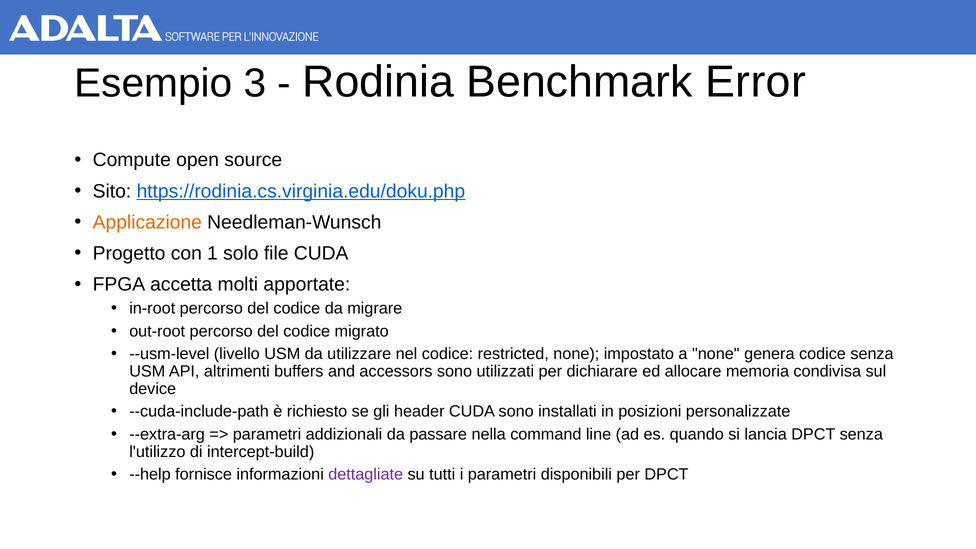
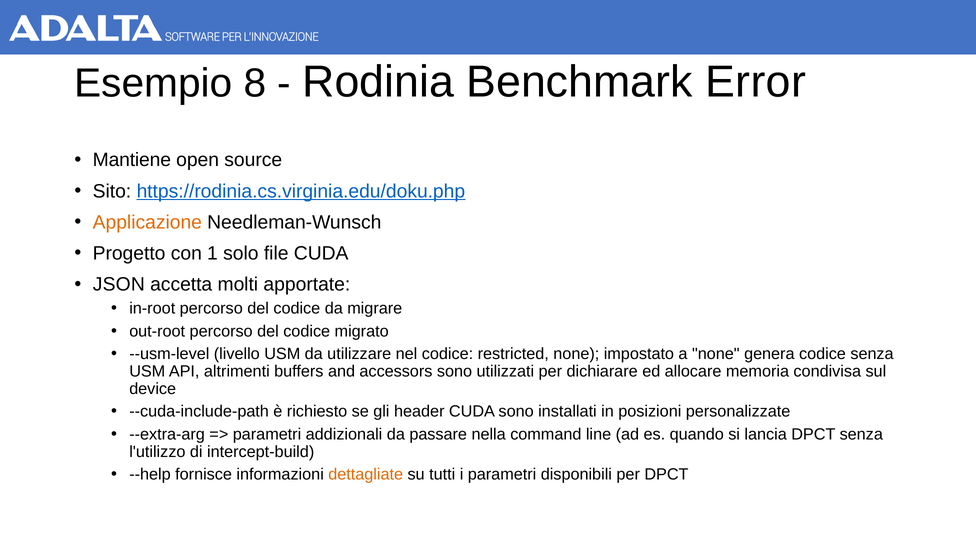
3: 3 -> 8
Compute: Compute -> Mantiene
FPGA: FPGA -> JSON
dettagliate colour: purple -> orange
